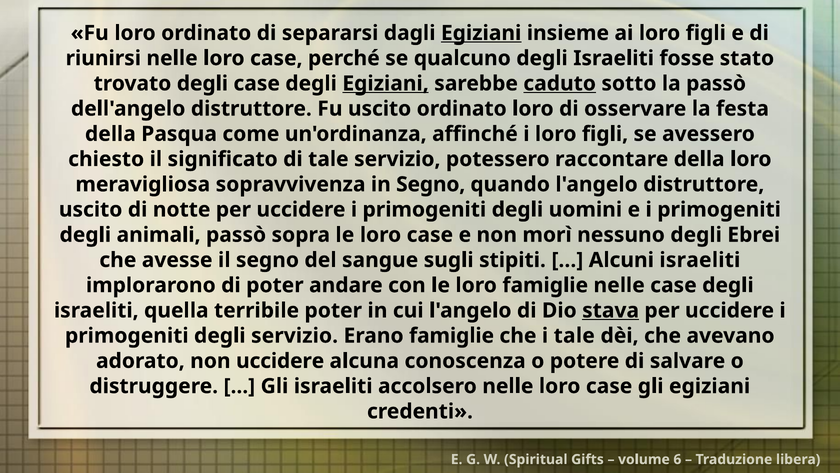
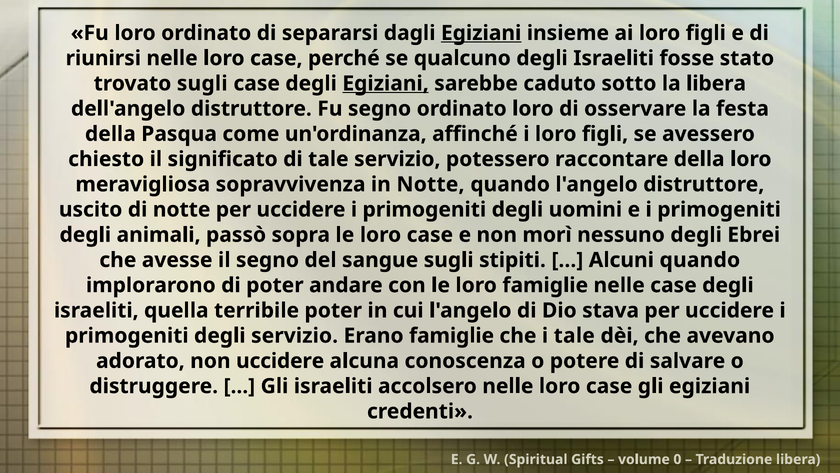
trovato degli: degli -> sugli
caduto underline: present -> none
la passò: passò -> libera
Fu uscito: uscito -> segno
in Segno: Segno -> Notte
Alcuni israeliti: israeliti -> quando
stava underline: present -> none
6: 6 -> 0
